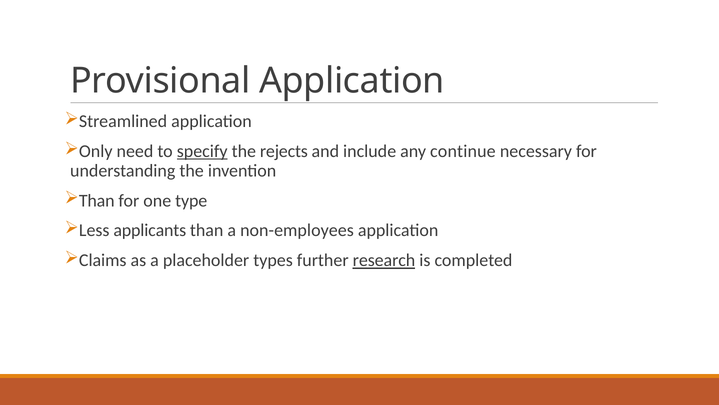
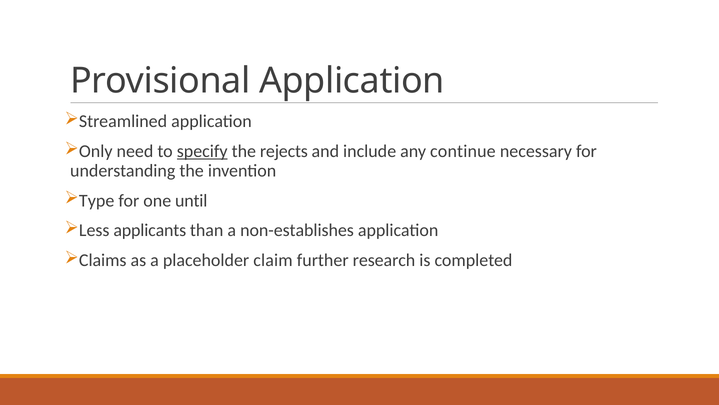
Than at (97, 200): Than -> Type
type: type -> until
non-employees: non-employees -> non-establishes
types: types -> claim
research underline: present -> none
